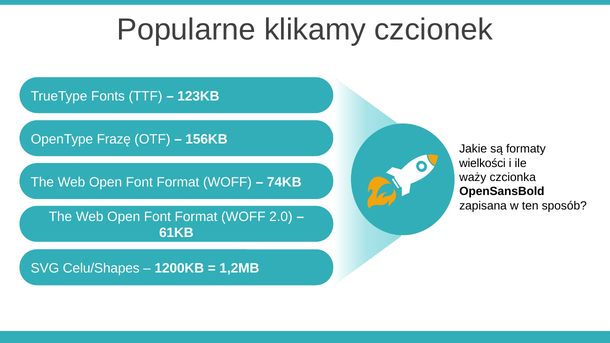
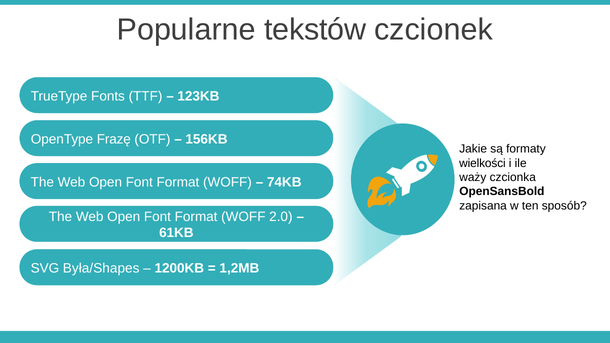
klikamy: klikamy -> tekstów
Celu/Shapes: Celu/Shapes -> Była/Shapes
